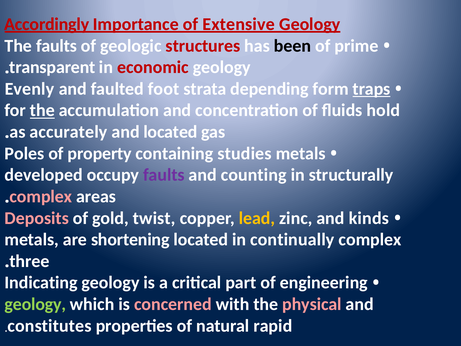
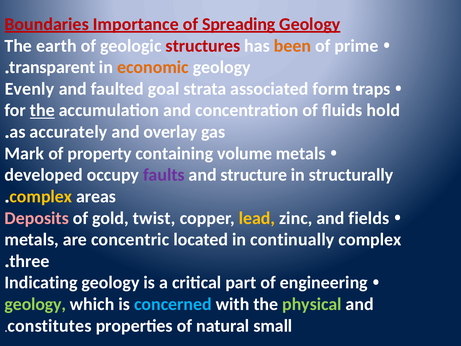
Accordingly: Accordingly -> Boundaries
Extensive: Extensive -> Spreading
The faults: faults -> earth
been colour: black -> orange
economic colour: red -> orange
foot: foot -> goal
depending: depending -> associated
traps underline: present -> none
and located: located -> overlay
Poles: Poles -> Mark
studies: studies -> volume
counting: counting -> structure
complex at (41, 196) colour: pink -> yellow
kinds: kinds -> fields
shortening: shortening -> concentric
concerned colour: pink -> light blue
physical colour: pink -> light green
rapid: rapid -> small
